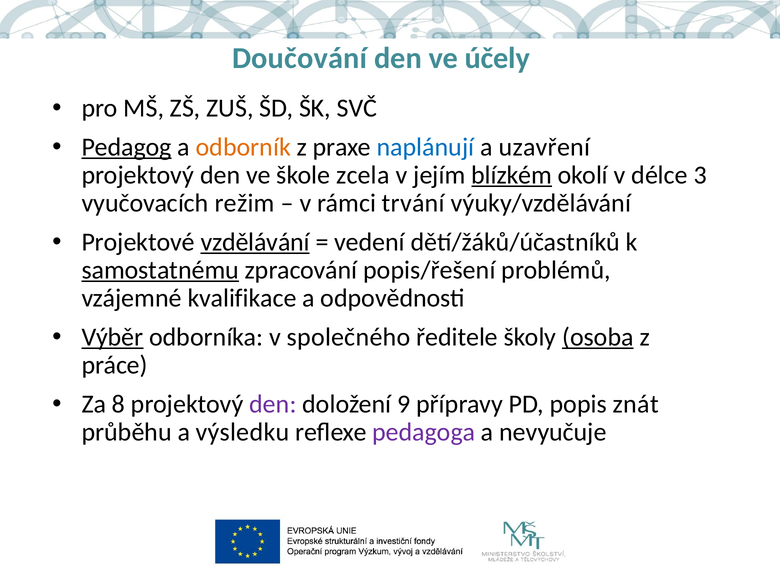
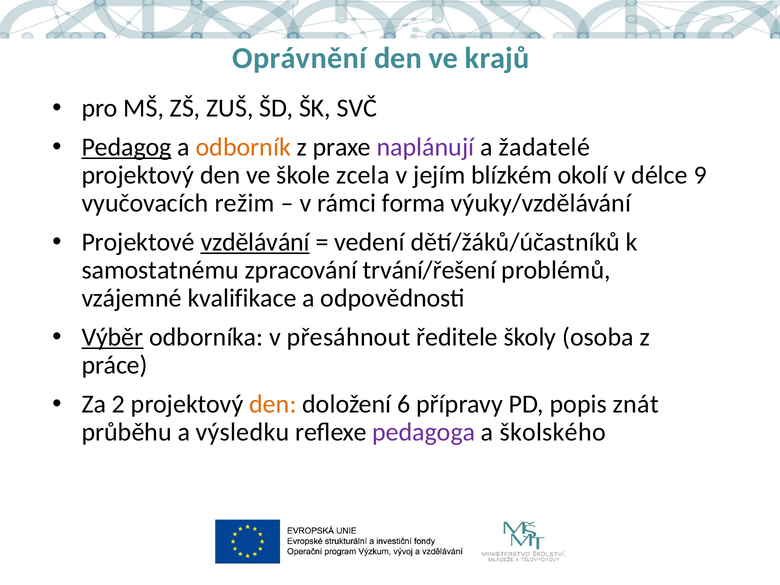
Doučování: Doučování -> Oprávnění
účely: účely -> krajů
naplánují colour: blue -> purple
uzavření: uzavření -> žadatelé
blízkém underline: present -> none
3: 3 -> 9
trvání: trvání -> forma
samostatnému underline: present -> none
popis/řešení: popis/řešení -> trvání/řešení
společného: společného -> přesáhnout
osoba underline: present -> none
8: 8 -> 2
den at (273, 404) colour: purple -> orange
9: 9 -> 6
nevyučuje: nevyučuje -> školského
